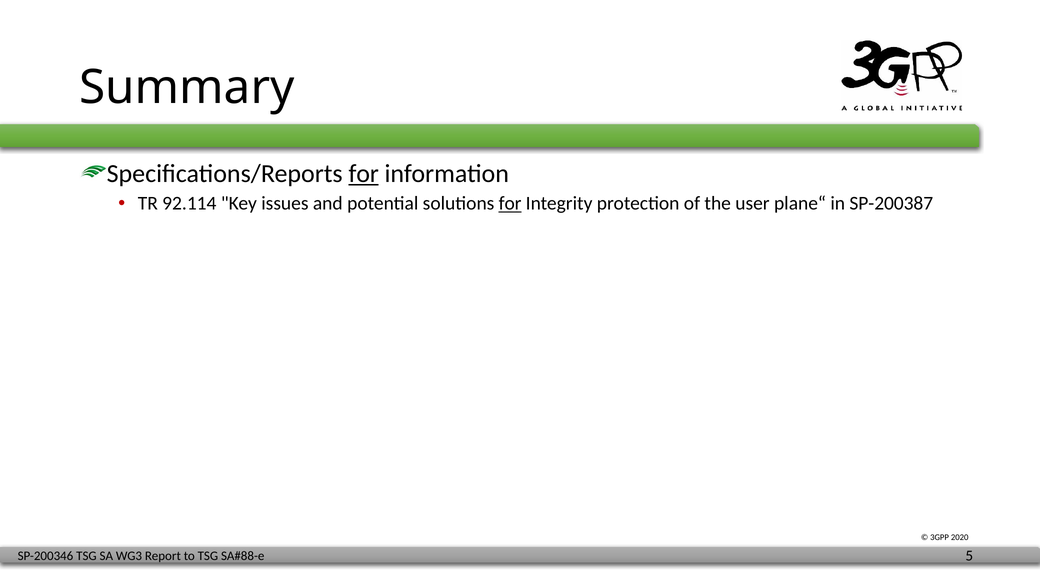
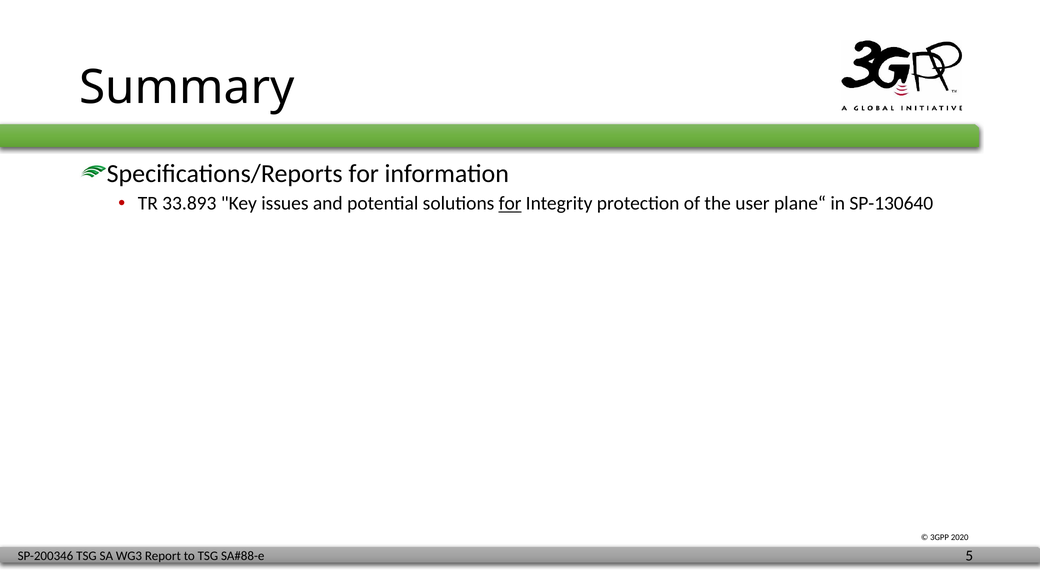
for at (364, 174) underline: present -> none
92.114: 92.114 -> 33.893
SP-200387: SP-200387 -> SP-130640
